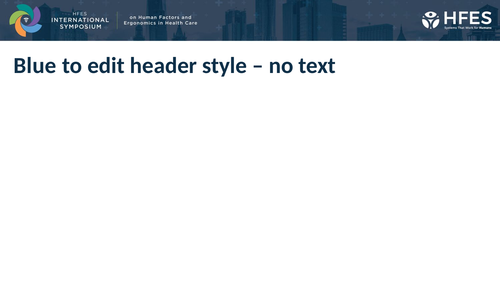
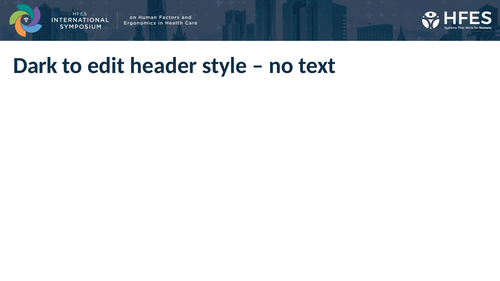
Blue: Blue -> Dark
